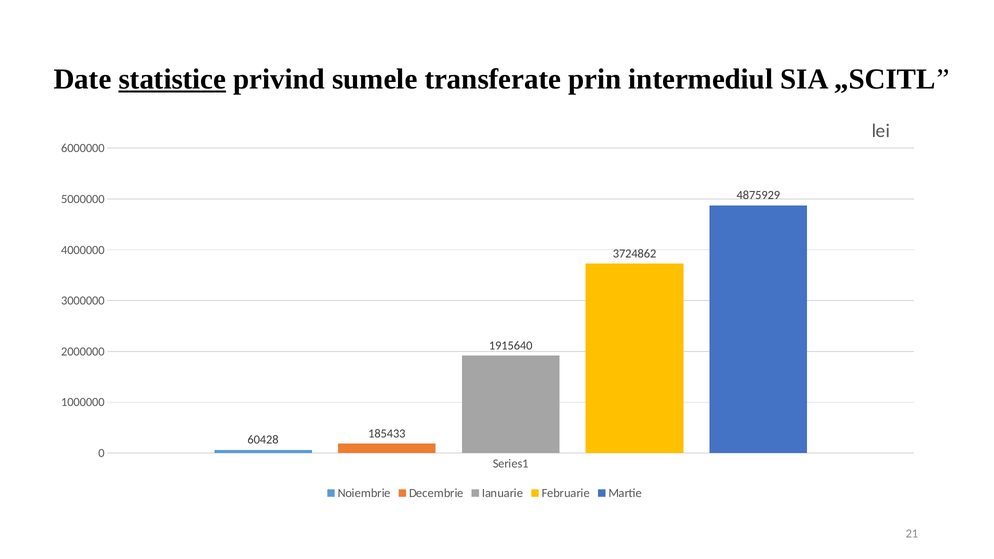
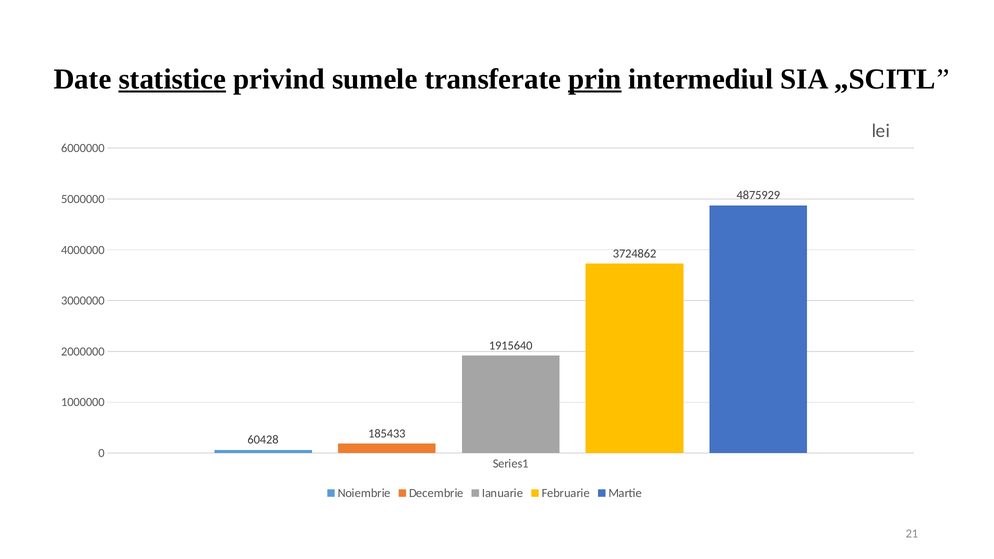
prin underline: none -> present
